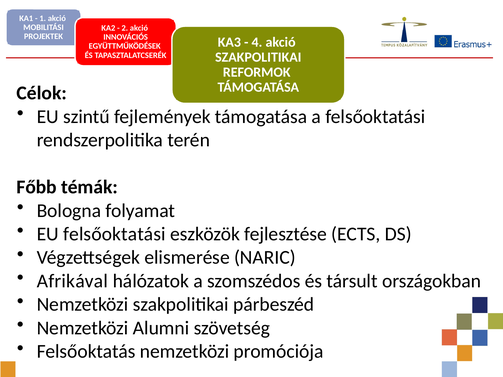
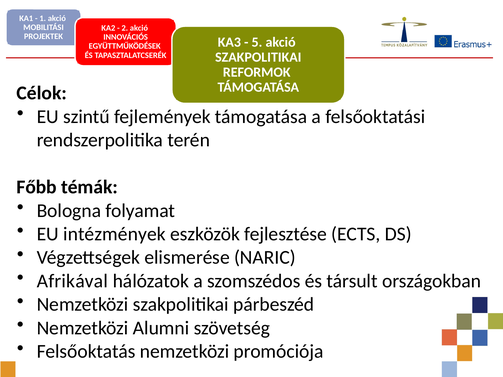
4: 4 -> 5
EU felsőoktatási: felsőoktatási -> intézmények
